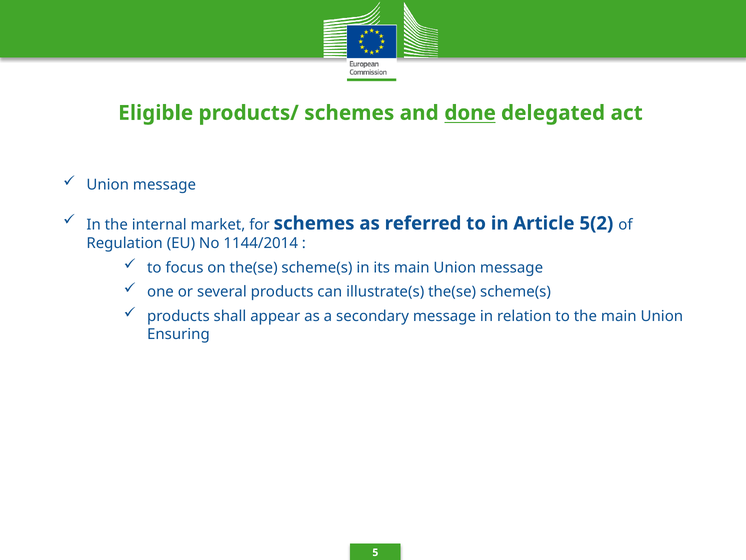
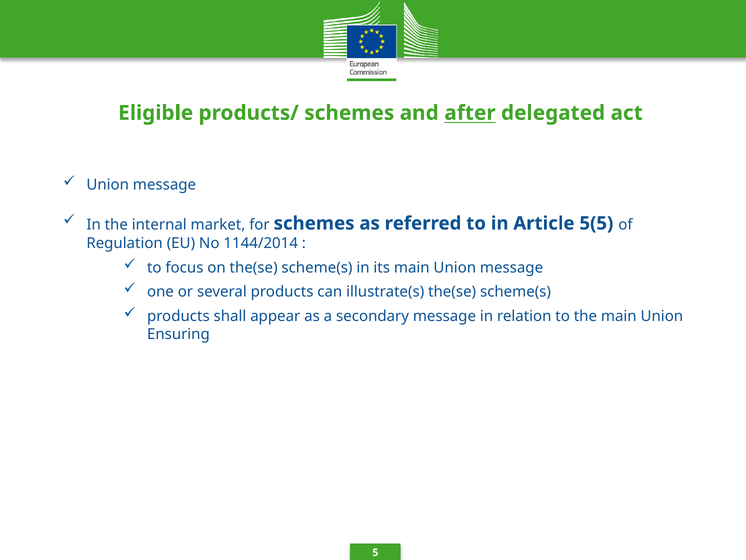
done: done -> after
5(2: 5(2 -> 5(5
